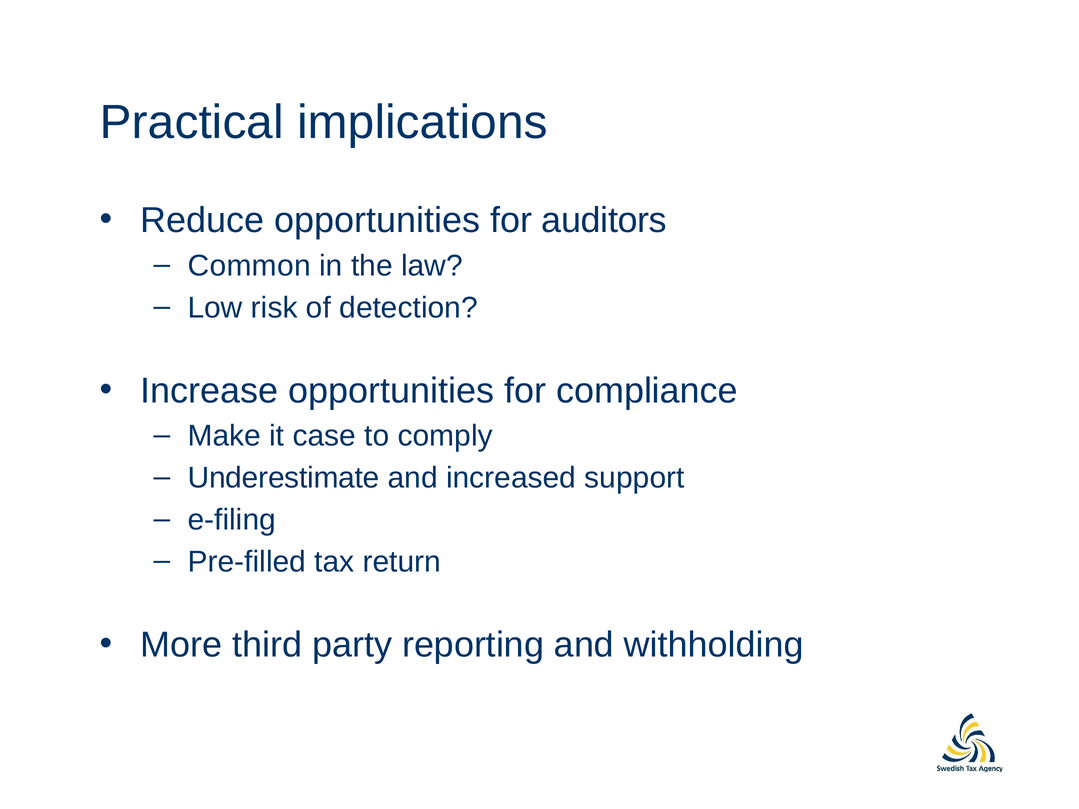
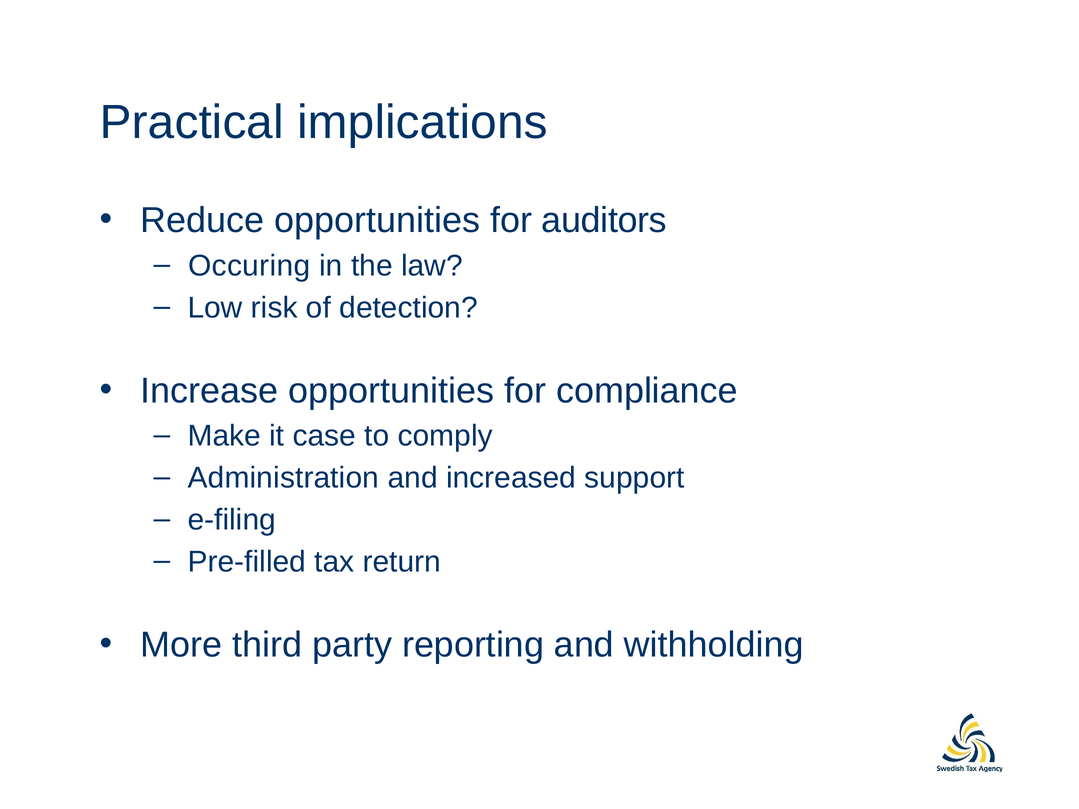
Common: Common -> Occuring
Underestimate: Underestimate -> Administration
